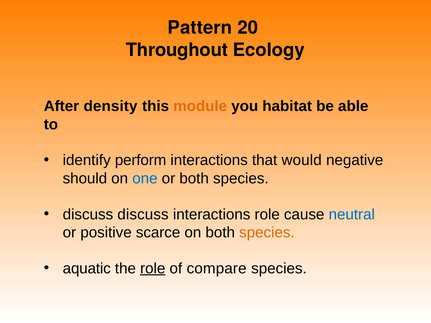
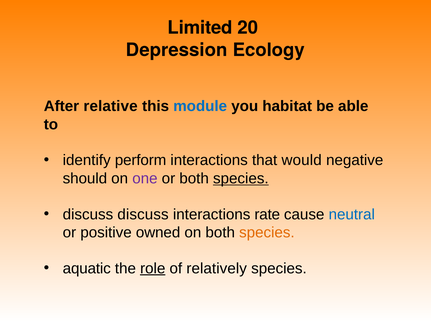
Pattern: Pattern -> Limited
Throughout: Throughout -> Depression
density: density -> relative
module colour: orange -> blue
one colour: blue -> purple
species at (241, 179) underline: none -> present
interactions role: role -> rate
scarce: scarce -> owned
compare: compare -> relatively
